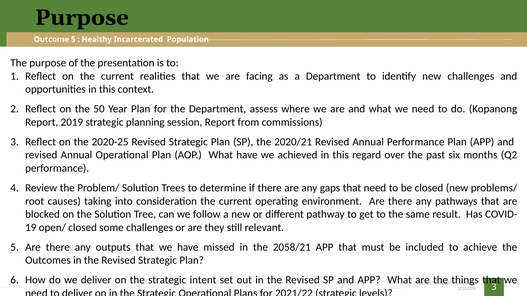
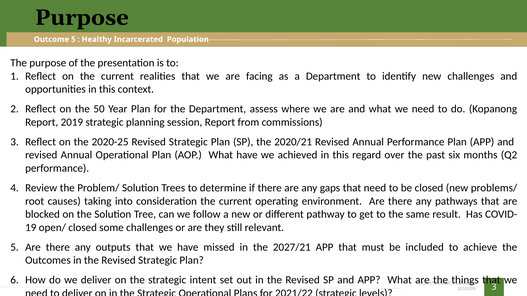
2058/21: 2058/21 -> 2027/21
